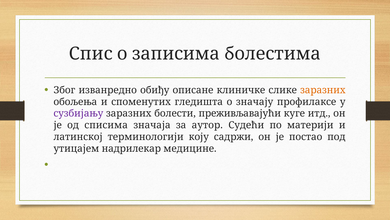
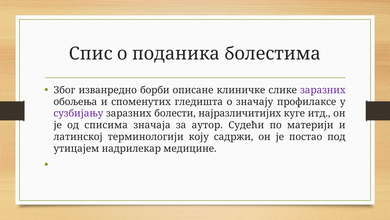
записима: записима -> поданика
обиђу: обиђу -> борби
заразних at (323, 90) colour: orange -> purple
преживљавајући: преживљавајући -> најразличитијих
